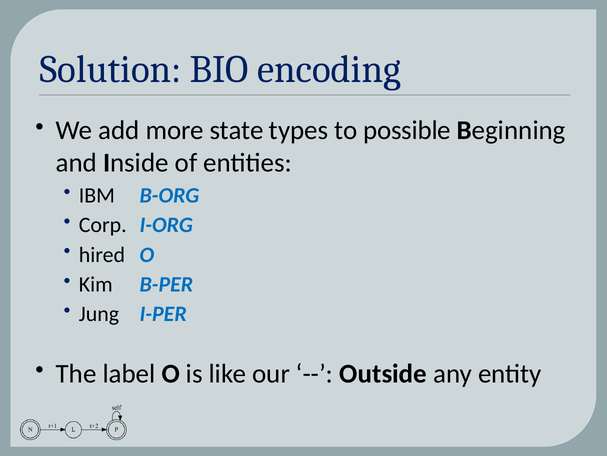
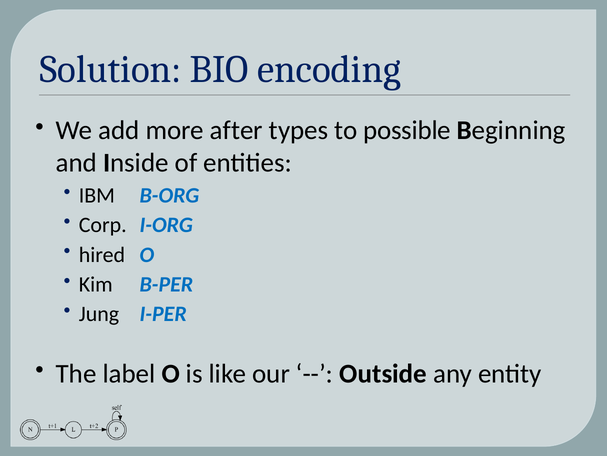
state: state -> after
